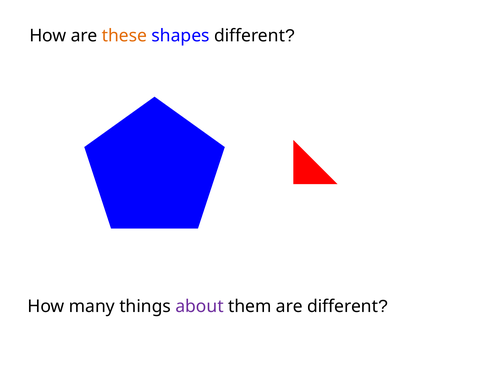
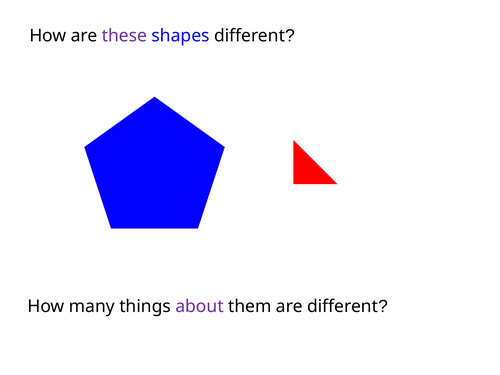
these colour: orange -> purple
